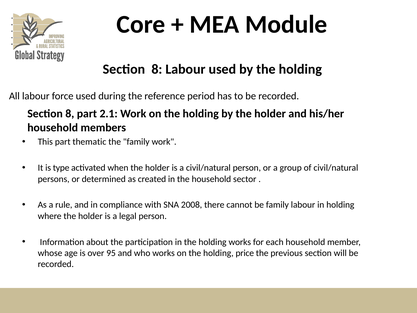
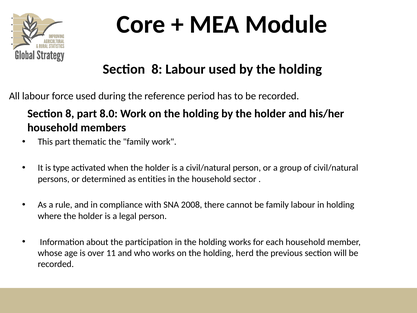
2.1: 2.1 -> 8.0
created: created -> entities
95: 95 -> 11
price: price -> herd
